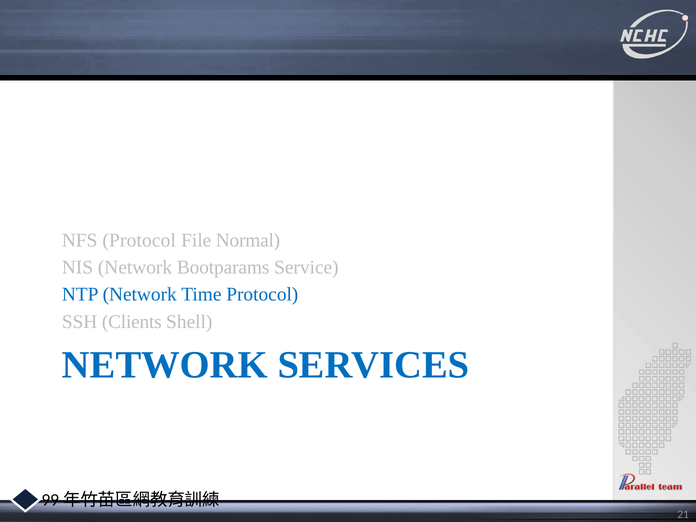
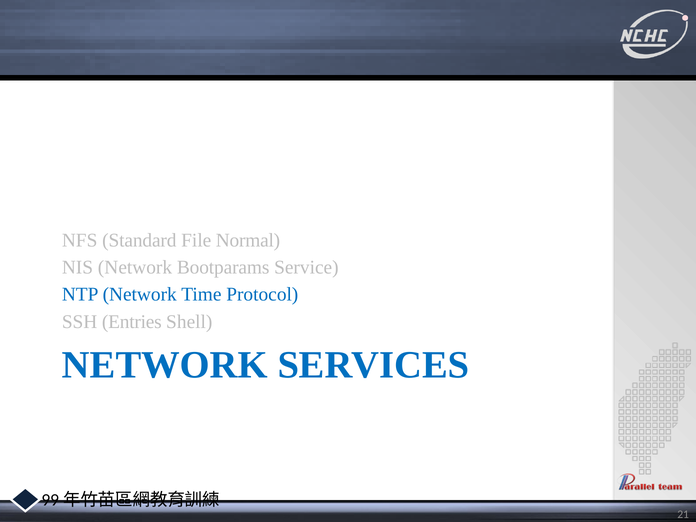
NFS Protocol: Protocol -> Standard
Clients: Clients -> Entries
